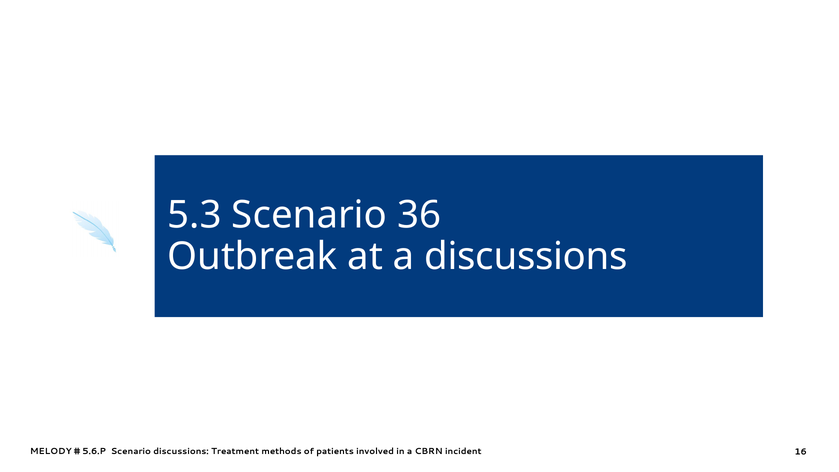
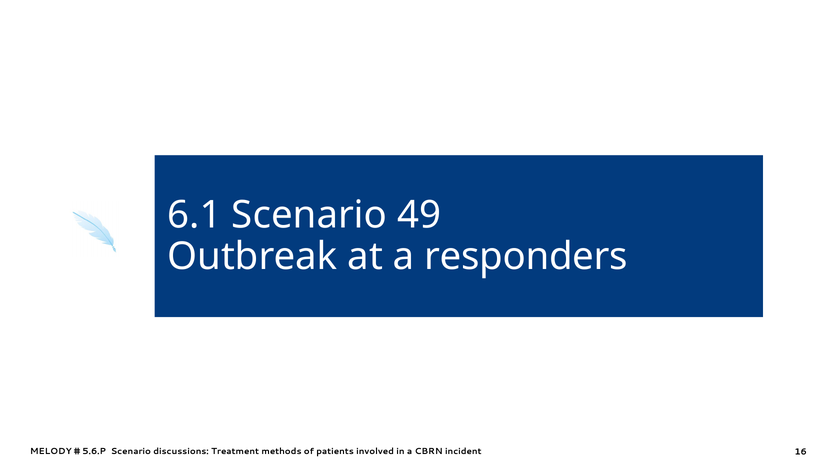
5.3: 5.3 -> 6.1
36: 36 -> 49
a discussions: discussions -> responders
